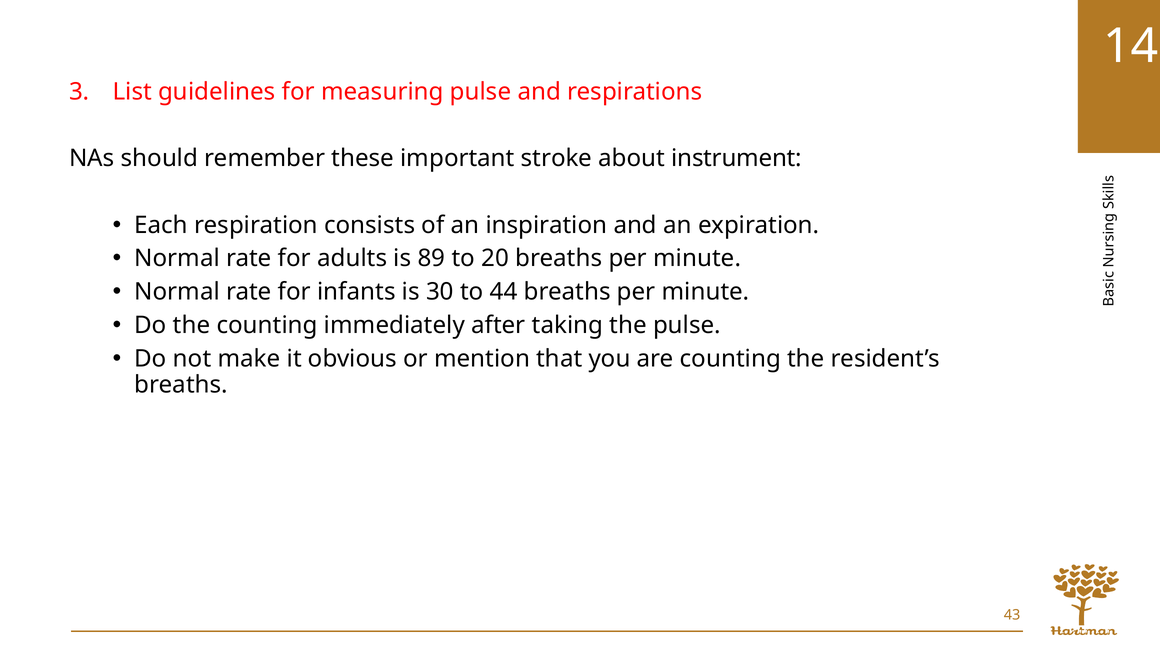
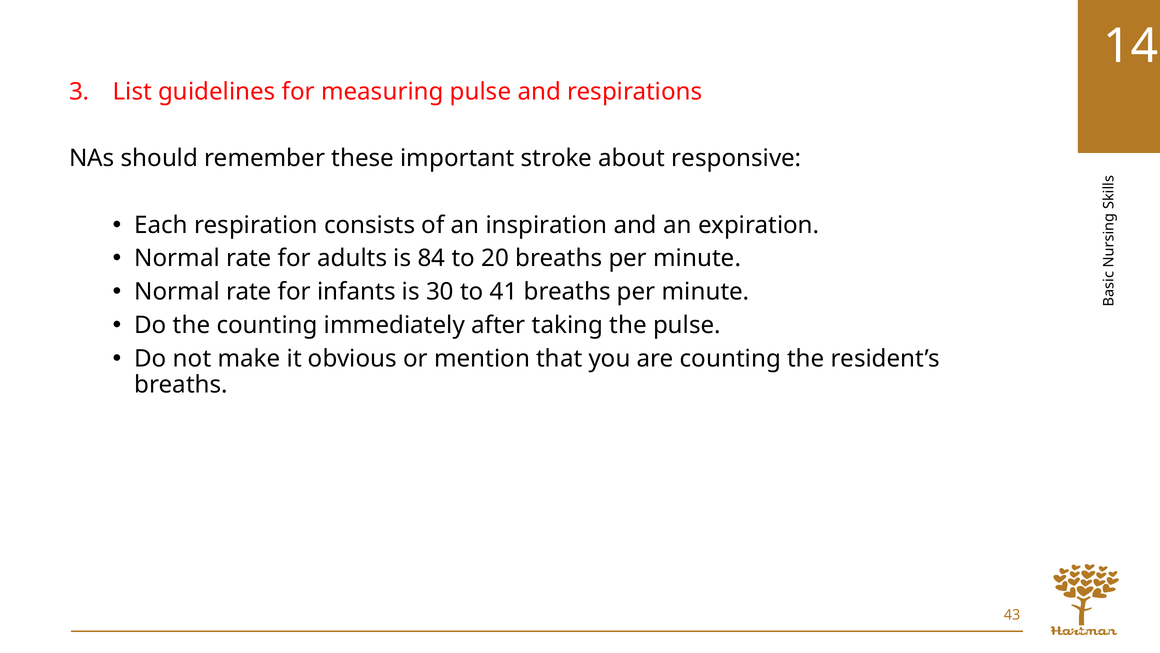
instrument: instrument -> responsive
89: 89 -> 84
44: 44 -> 41
